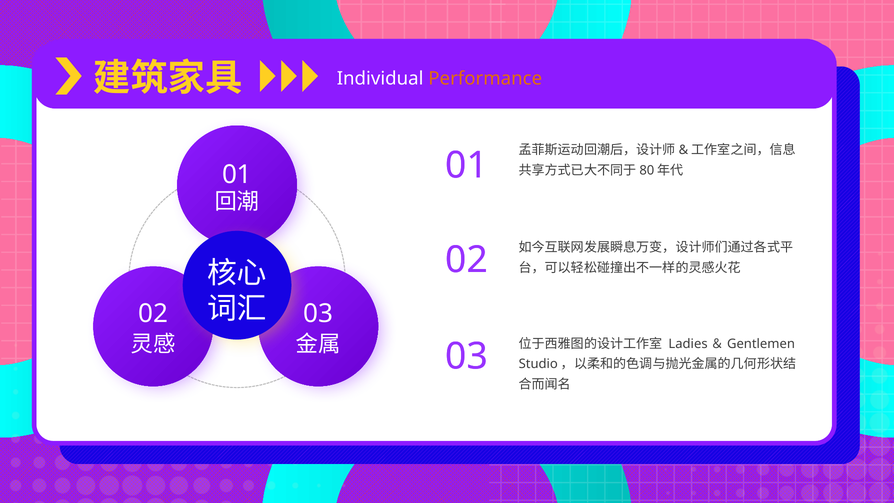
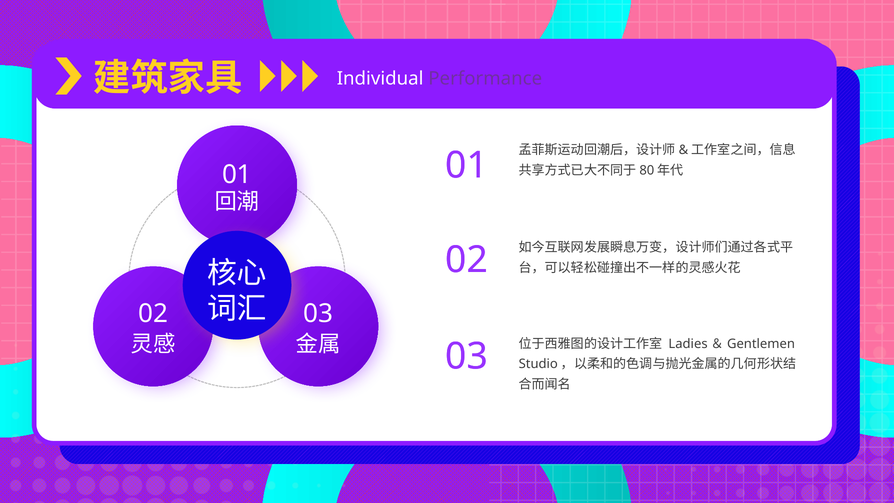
Performance colour: orange -> purple
